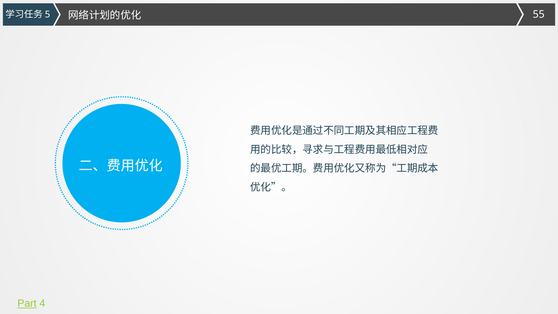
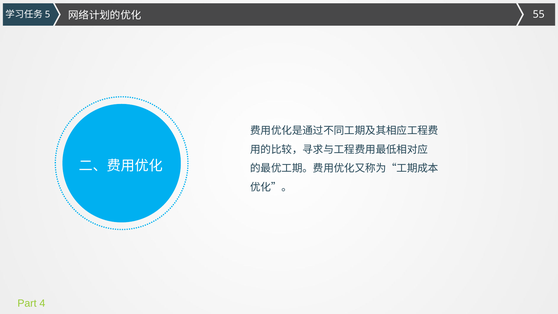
Part underline: present -> none
